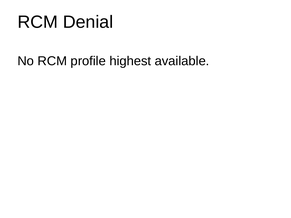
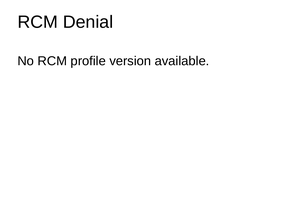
highest: highest -> version
